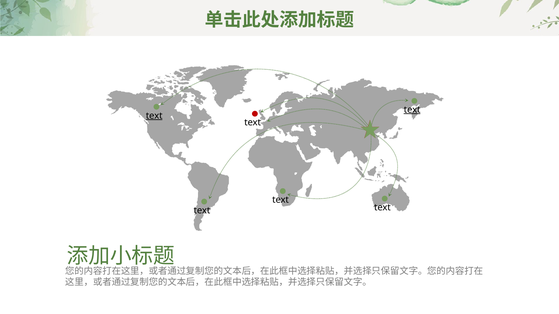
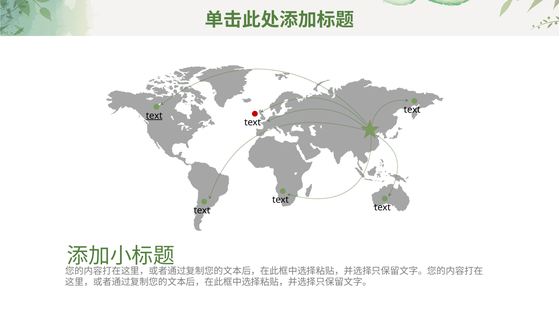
text at (412, 110) underline: present -> none
